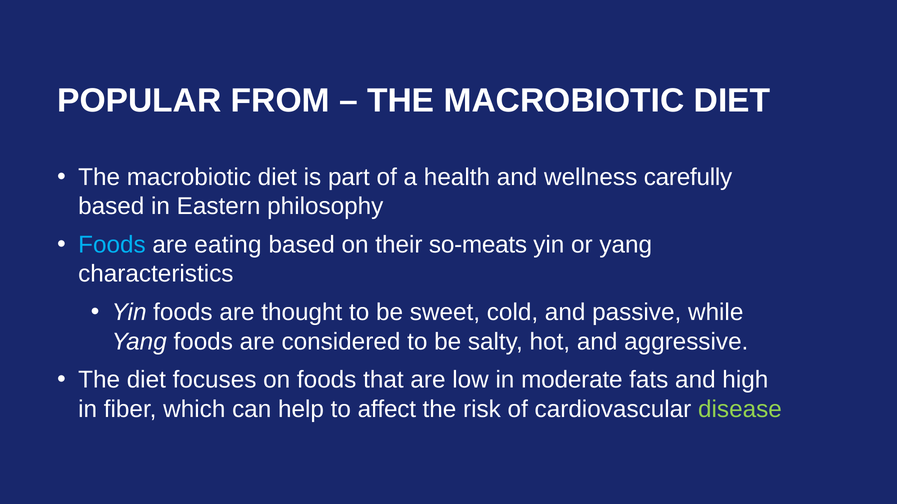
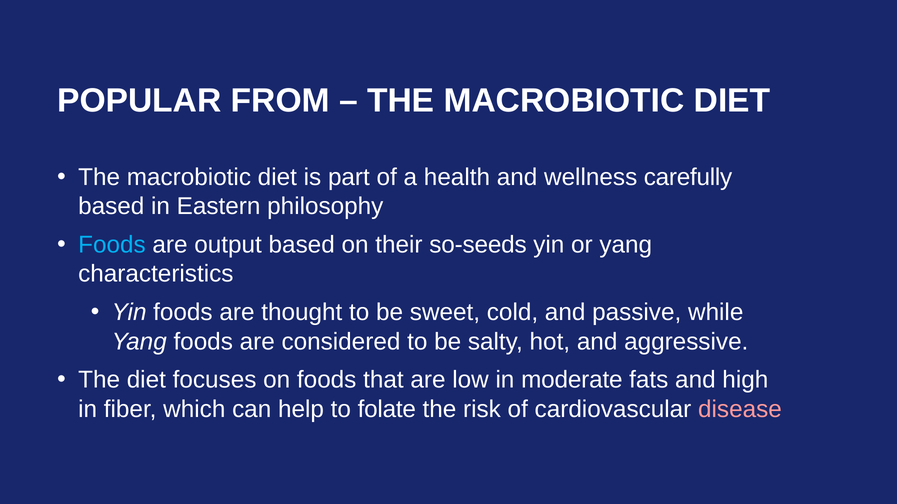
eating: eating -> output
so-meats: so-meats -> so-seeds
affect: affect -> folate
disease colour: light green -> pink
